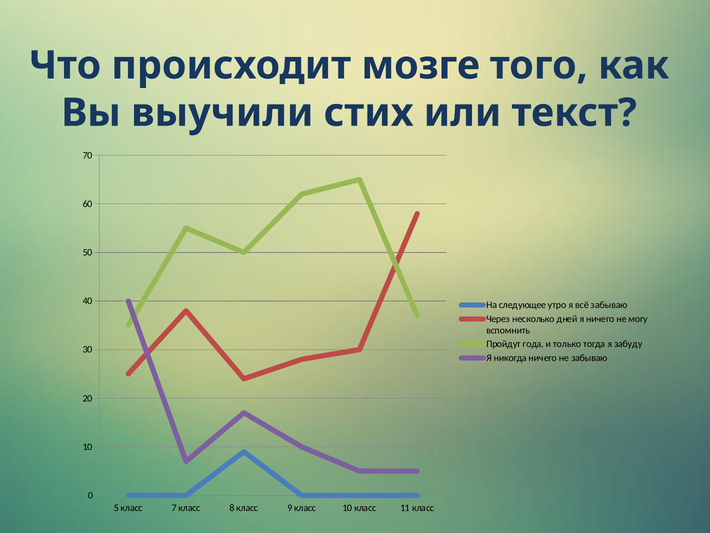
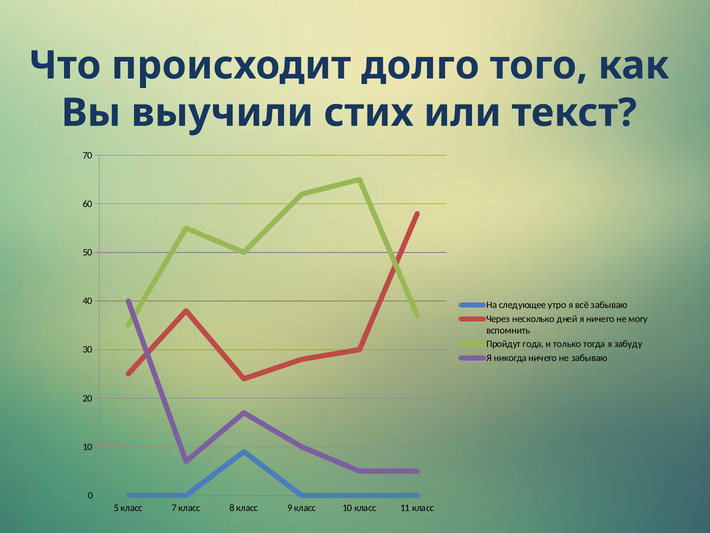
мозге: мозге -> долго
